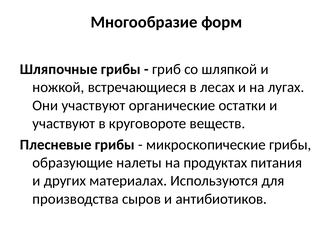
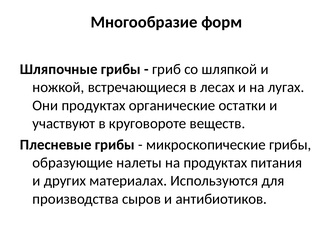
Они участвуют: участвуют -> продуктах
